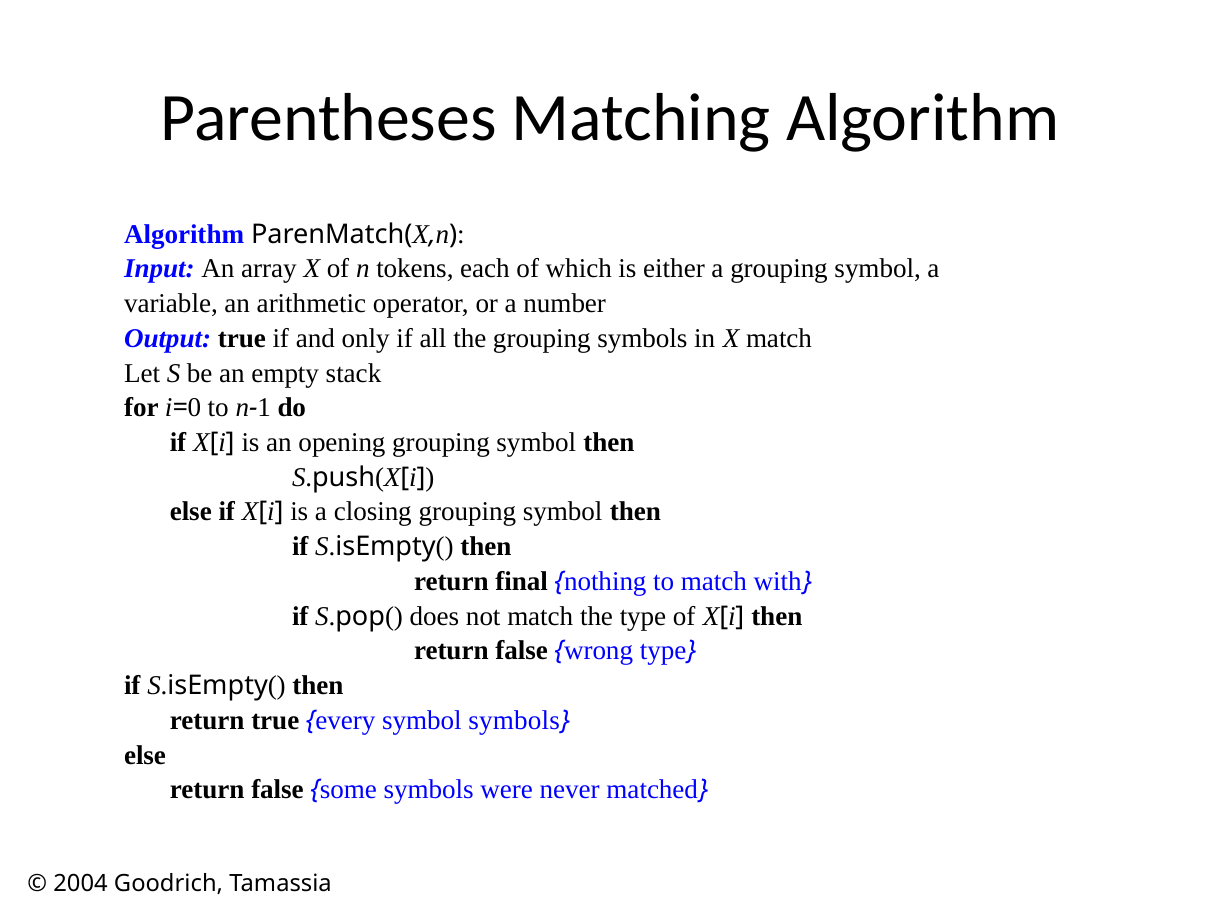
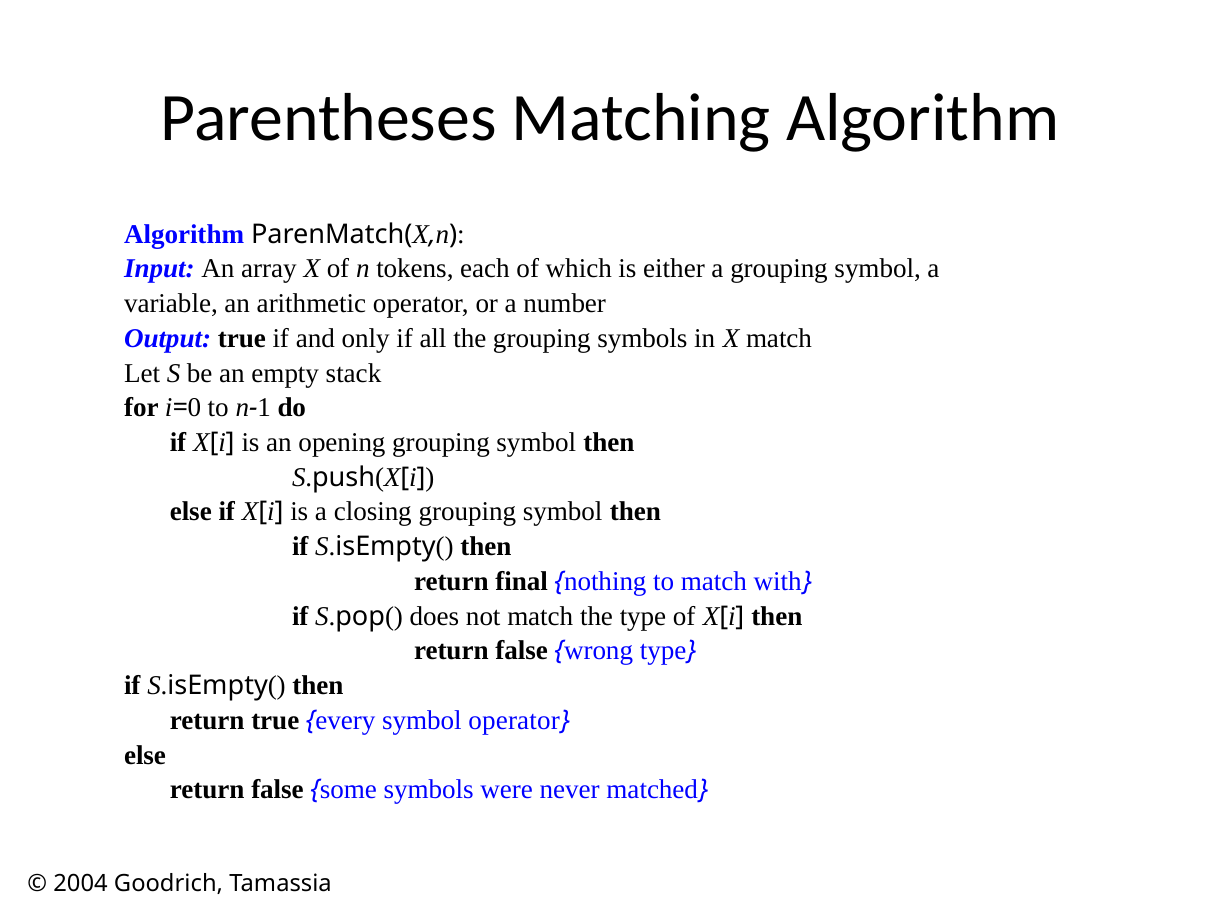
symbol symbols: symbols -> operator
